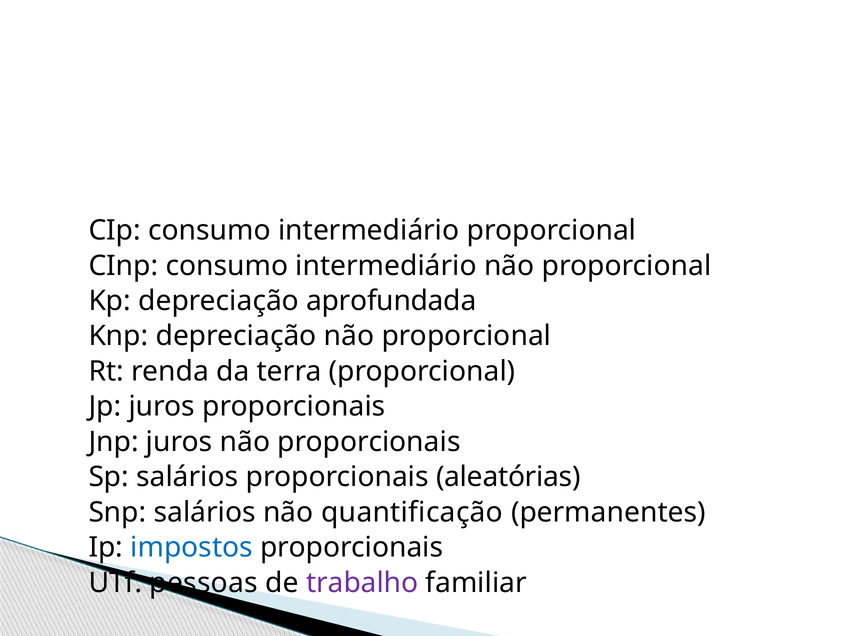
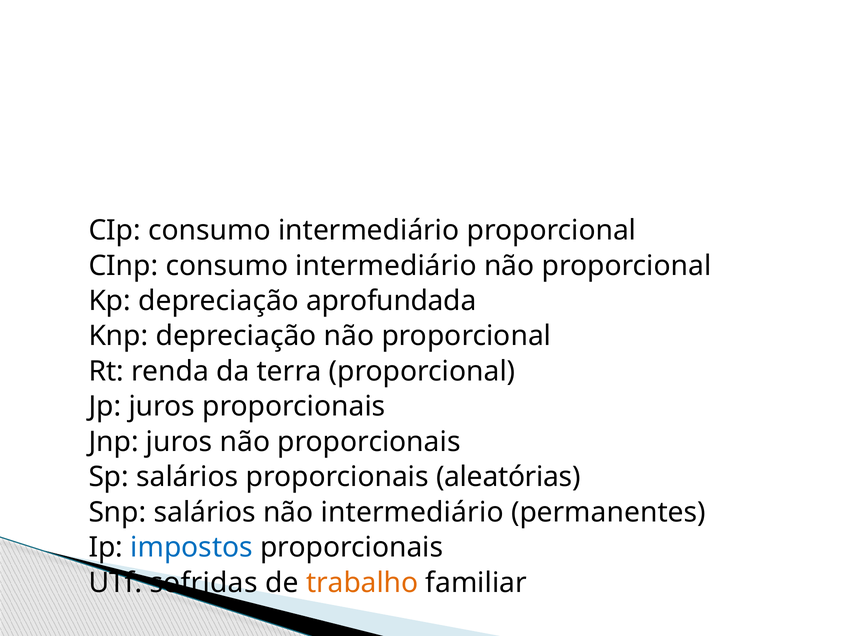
não quantificação: quantificação -> intermediário
pessoas: pessoas -> sofridas
trabalho colour: purple -> orange
